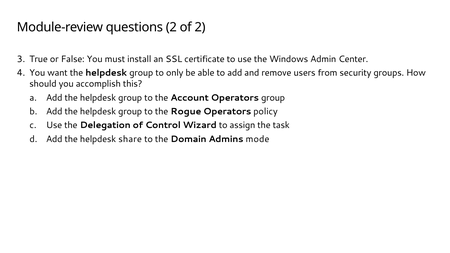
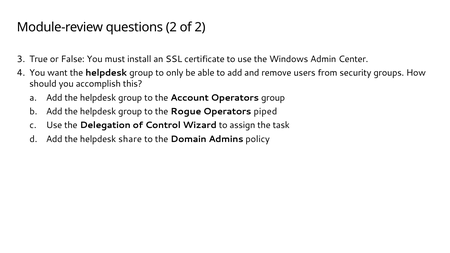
policy: policy -> piped
mode: mode -> policy
